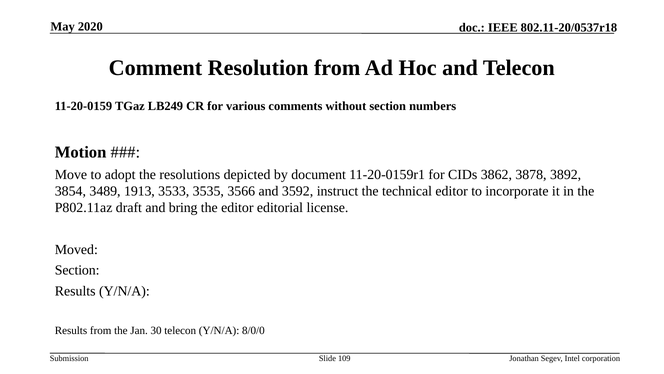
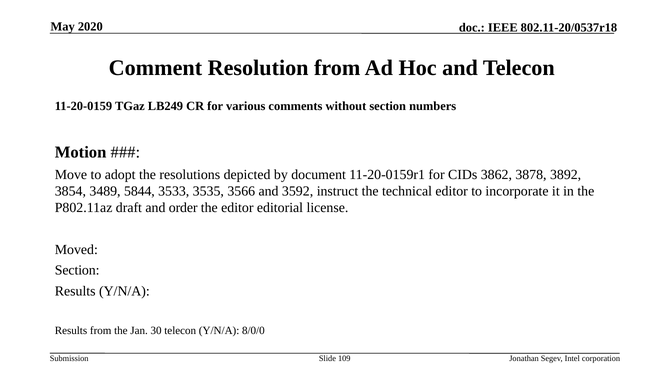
1913: 1913 -> 5844
bring: bring -> order
